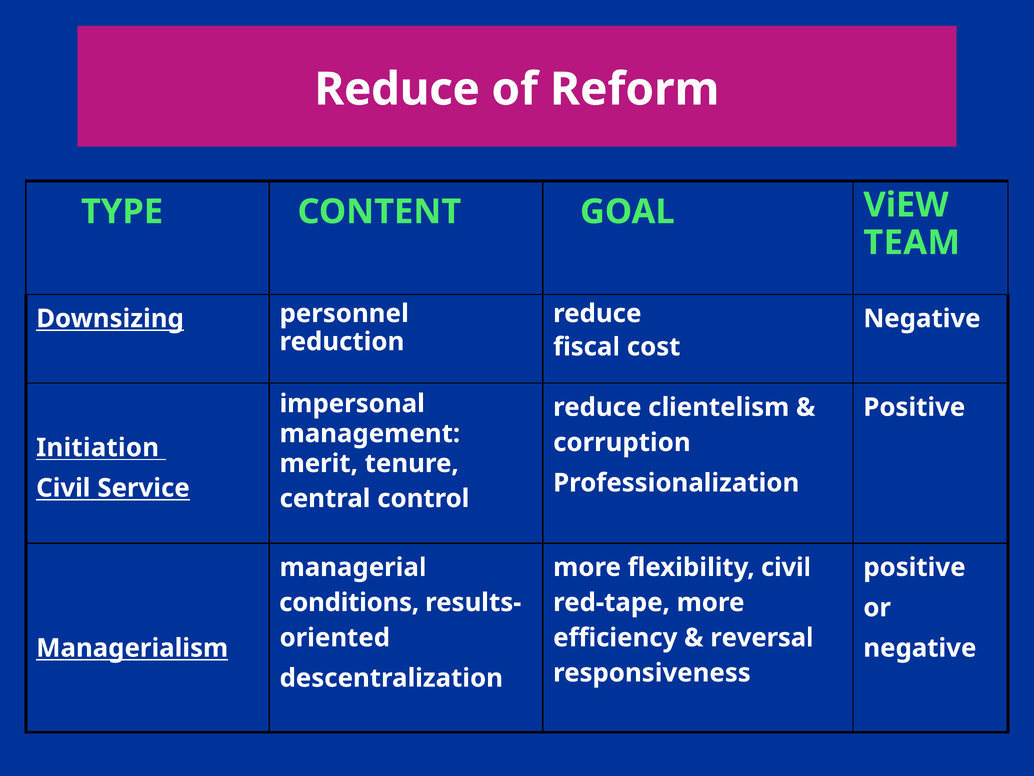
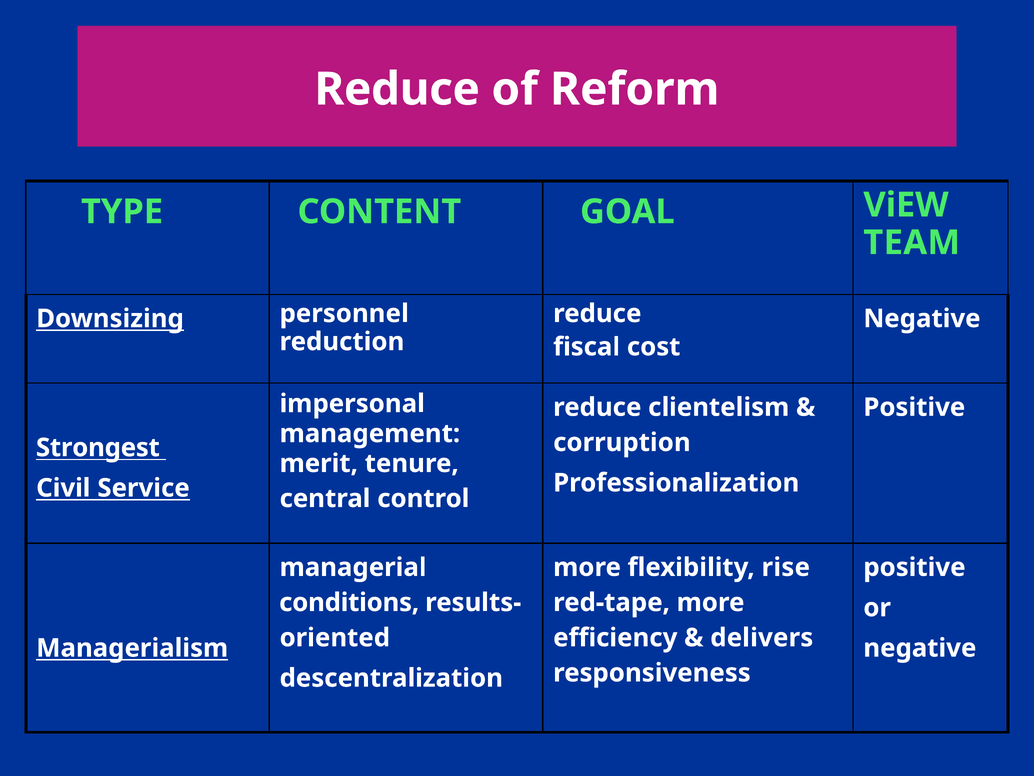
Initiation: Initiation -> Strongest
flexibility civil: civil -> rise
reversal: reversal -> delivers
